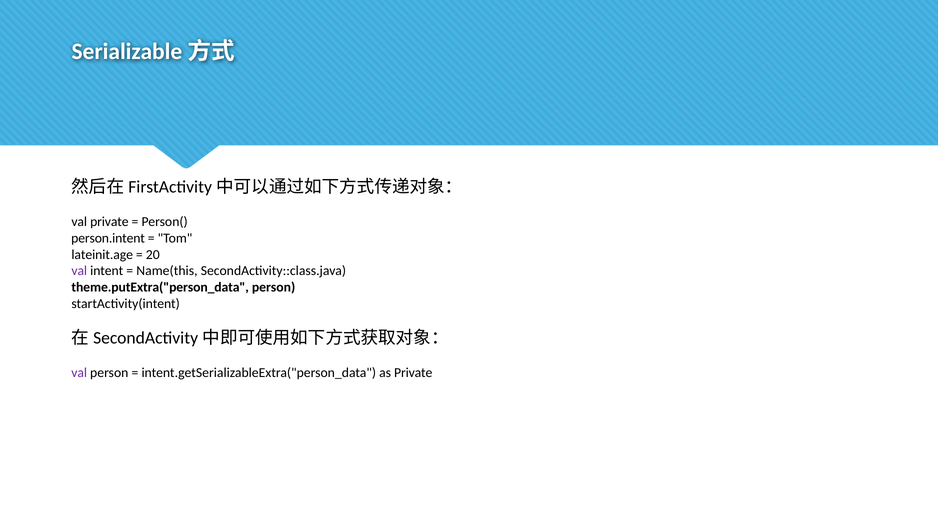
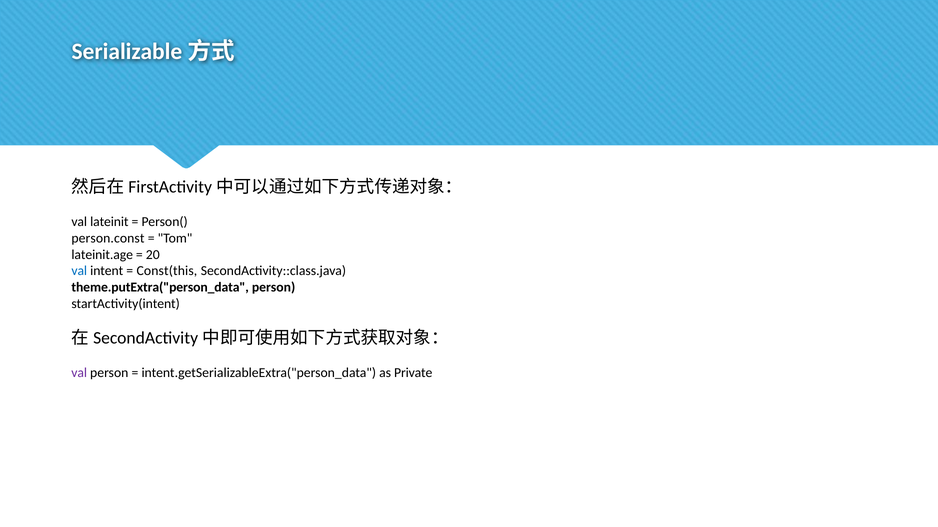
val private: private -> lateinit
person.intent: person.intent -> person.const
val at (79, 271) colour: purple -> blue
Name(this: Name(this -> Const(this
